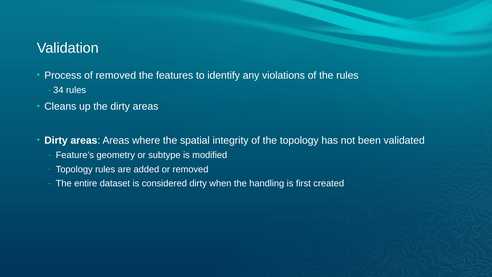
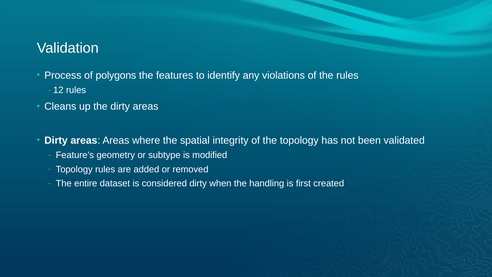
of removed: removed -> polygons
34: 34 -> 12
